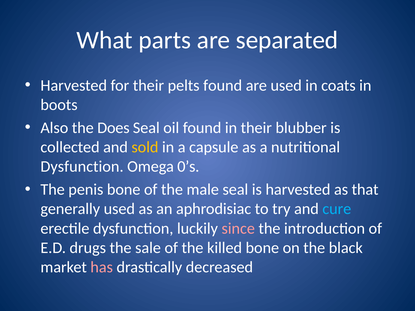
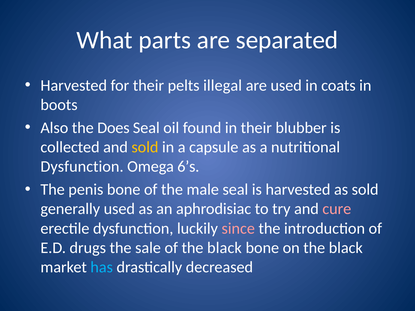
pelts found: found -> illegal
0’s: 0’s -> 6’s
as that: that -> sold
cure colour: light blue -> pink
of the killed: killed -> black
has colour: pink -> light blue
